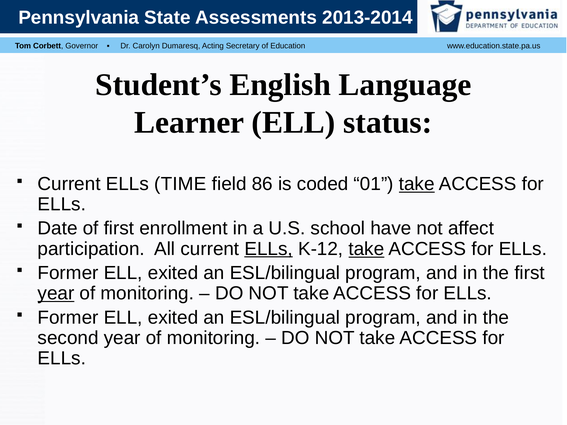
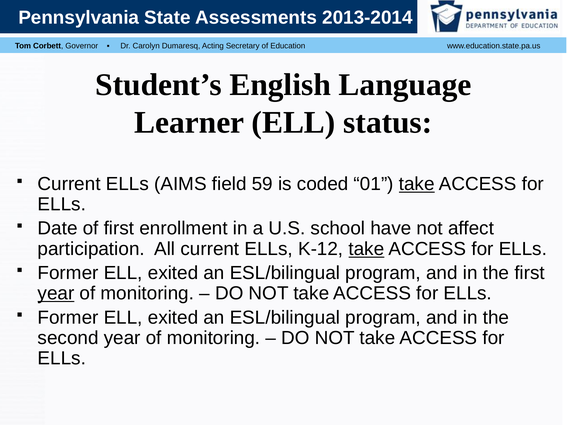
TIME: TIME -> AIMS
86: 86 -> 59
ELLs at (269, 249) underline: present -> none
